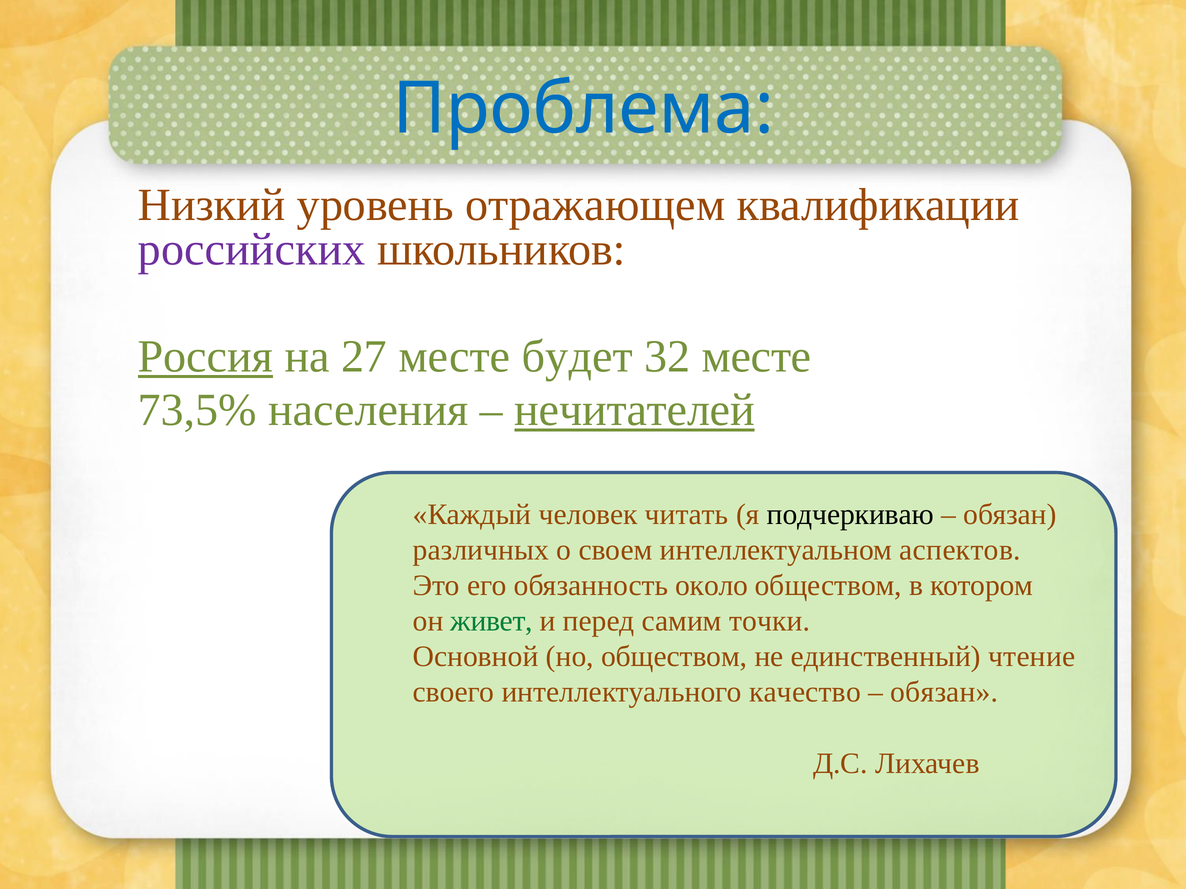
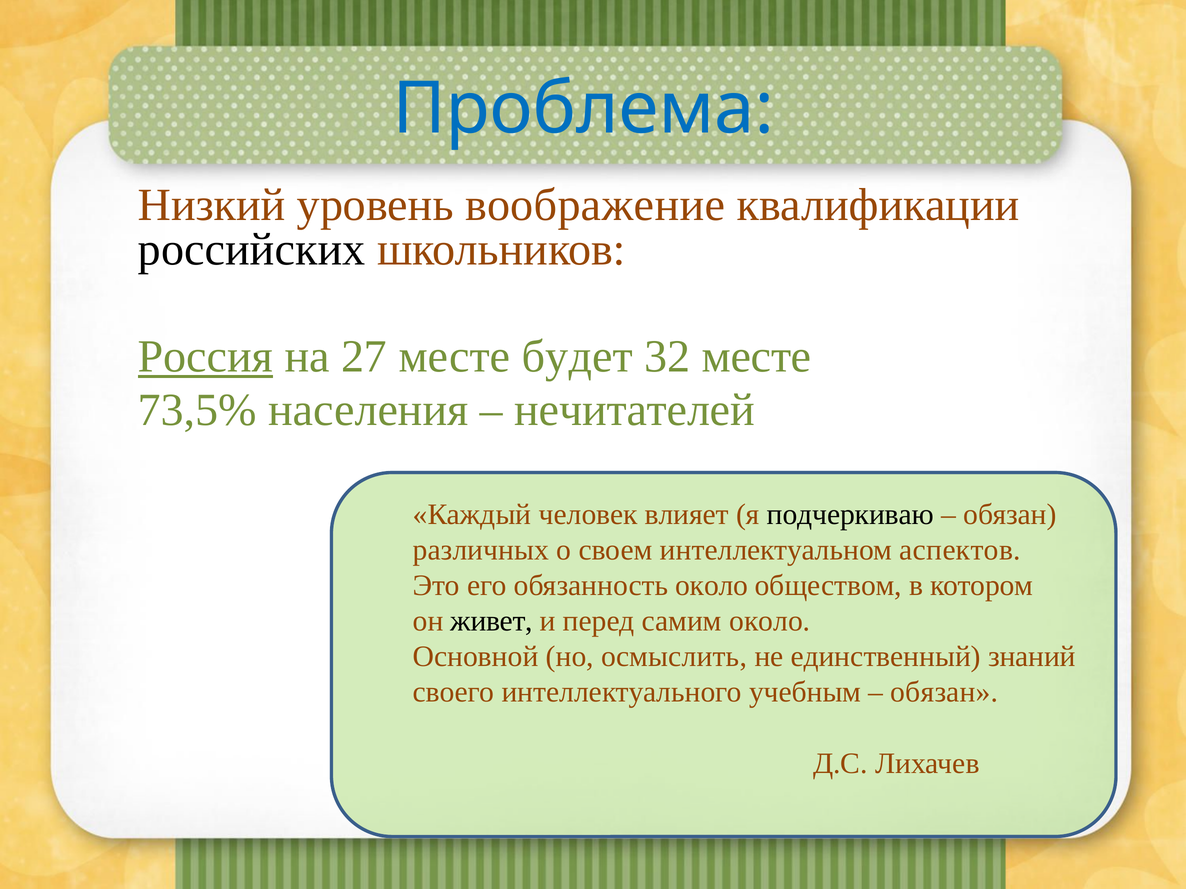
отражающем: отражающем -> воображение
российских colour: purple -> black
нечитателей underline: present -> none
читать: читать -> влияет
живет colour: green -> black
самим точки: точки -> около
но обществом: обществом -> осмыслить
чтение: чтение -> знаний
качество: качество -> учебным
